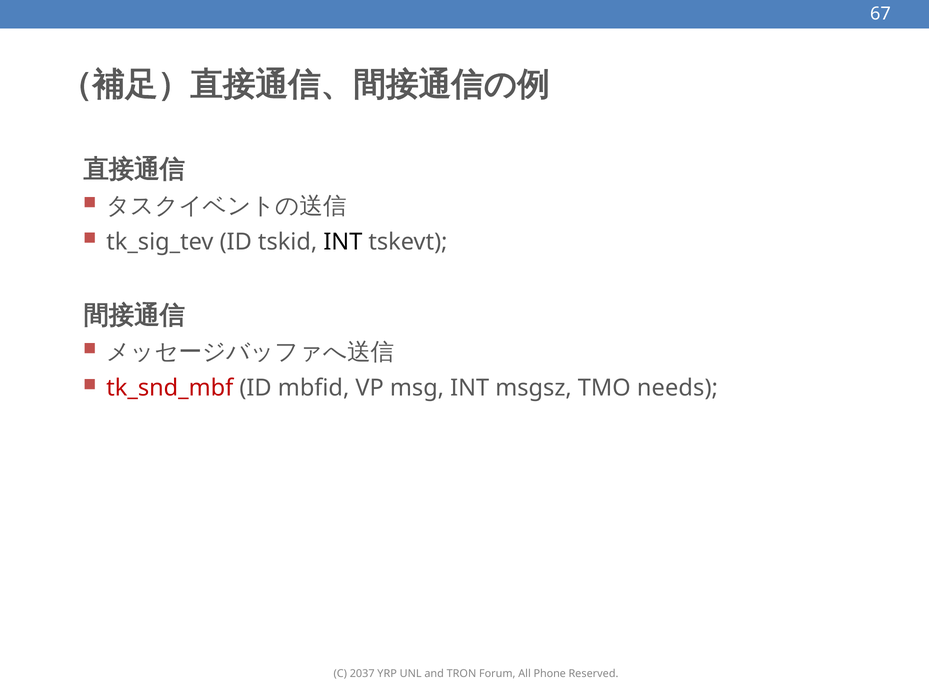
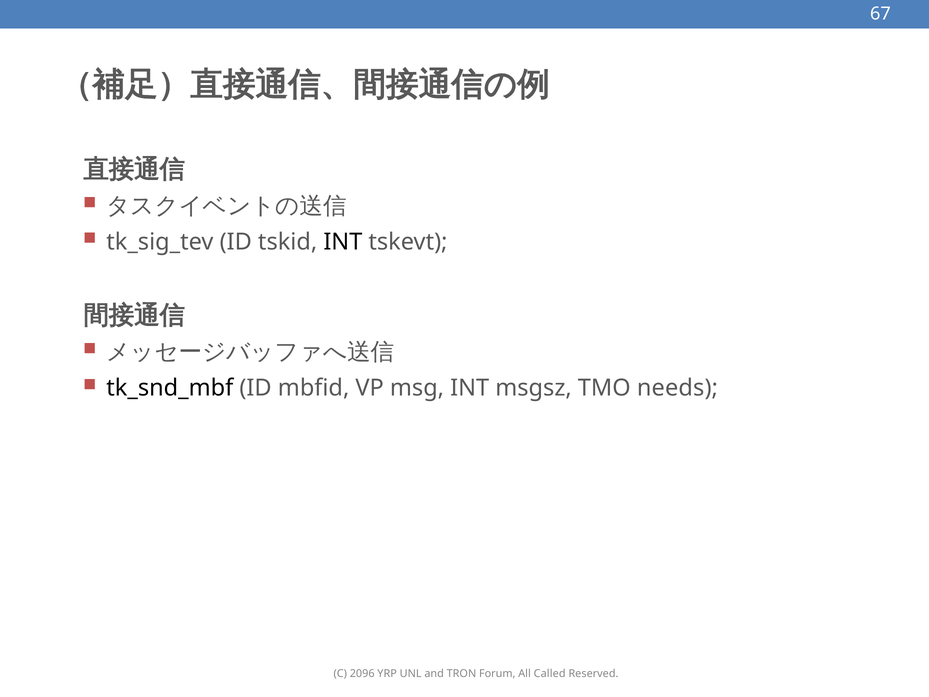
tk_snd_mbf colour: red -> black
2037: 2037 -> 2096
Phone: Phone -> Called
